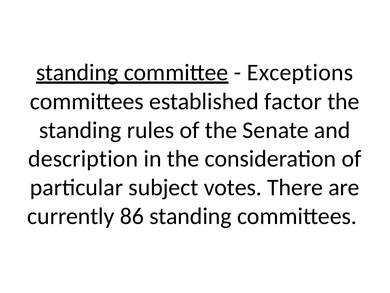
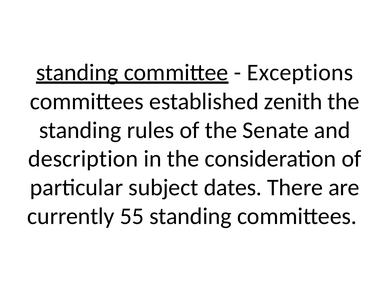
factor: factor -> zenith
votes: votes -> dates
86: 86 -> 55
